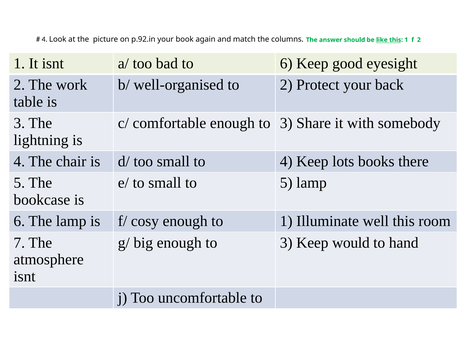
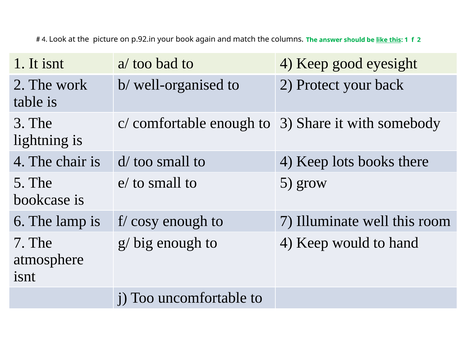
bad to 6: 6 -> 4
5 lamp: lamp -> grow
to 1: 1 -> 7
big enough to 3: 3 -> 4
